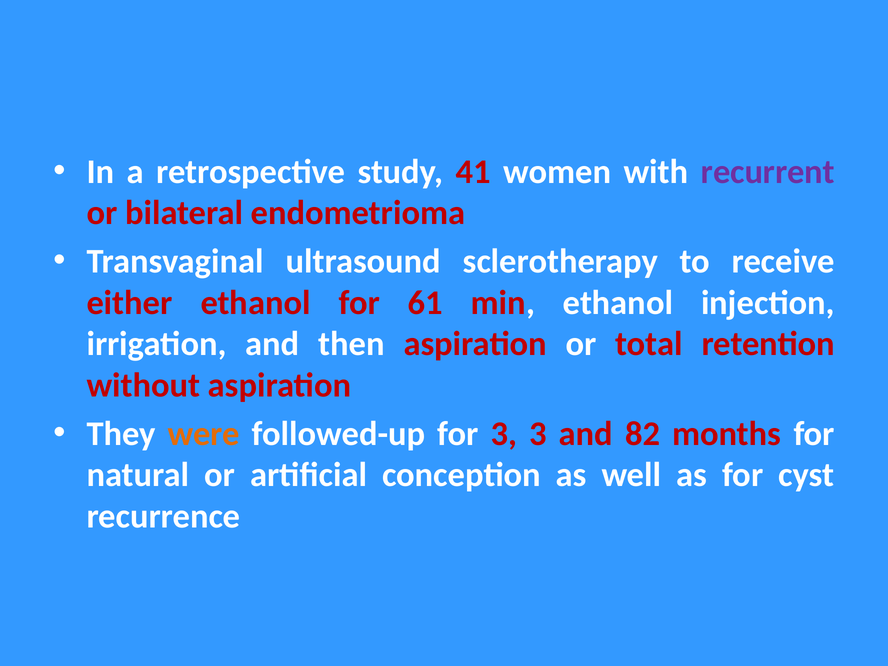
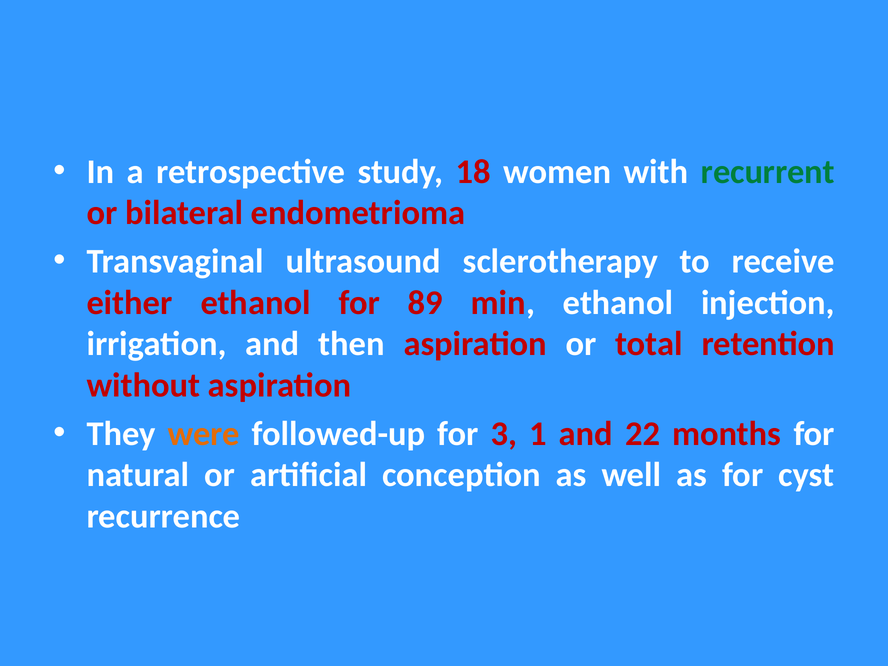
41: 41 -> 18
recurrent colour: purple -> green
61: 61 -> 89
3 3: 3 -> 1
82: 82 -> 22
